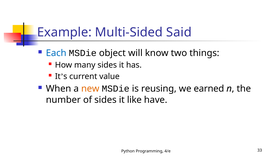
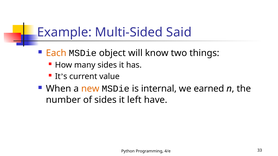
Each colour: blue -> orange
reusing: reusing -> internal
like: like -> left
